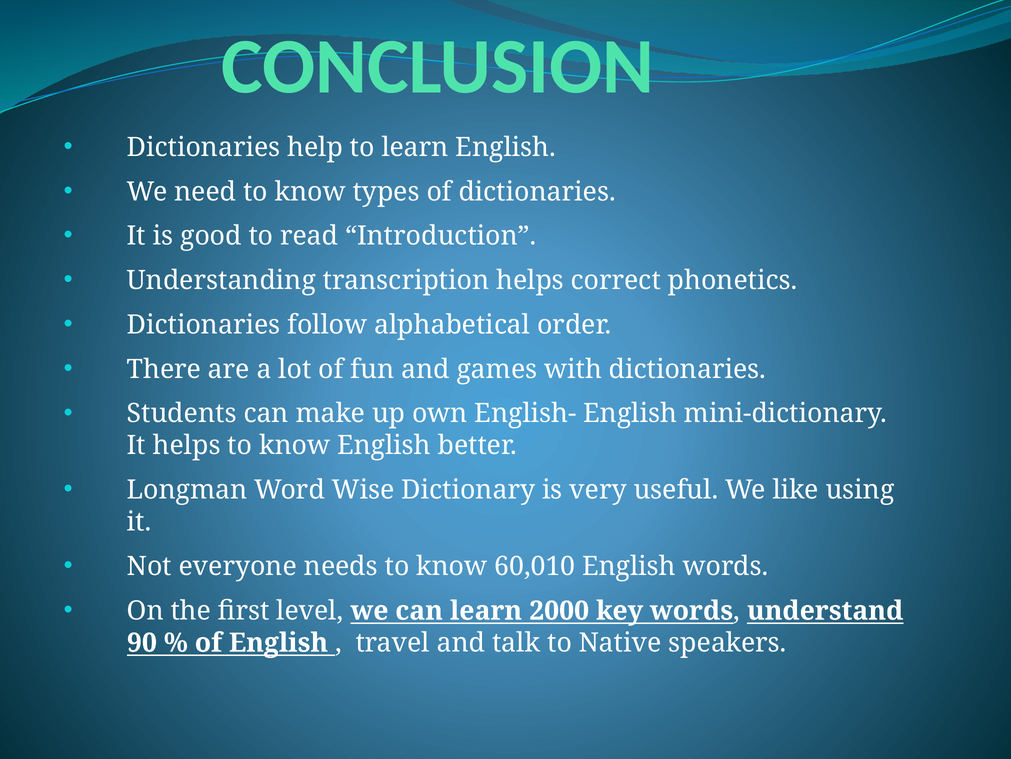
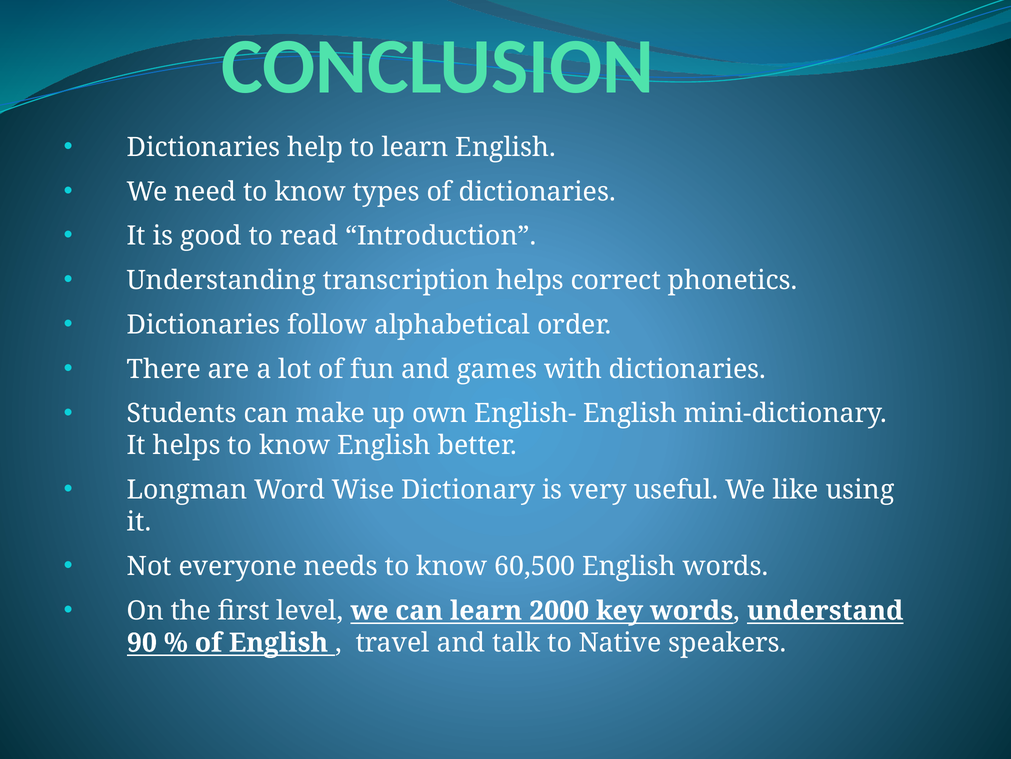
60,010: 60,010 -> 60,500
